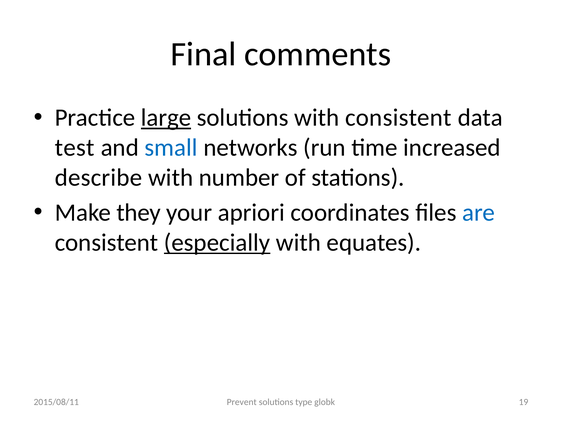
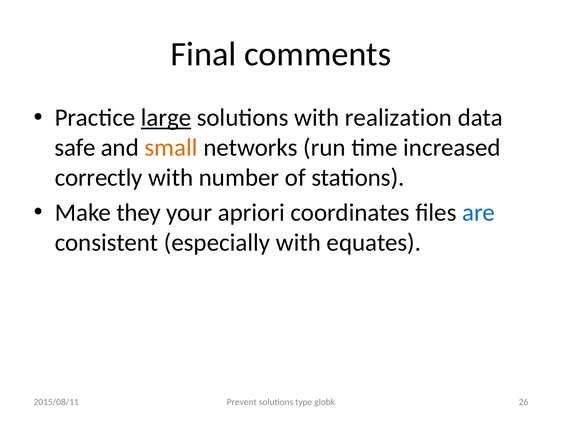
with consistent: consistent -> realization
test: test -> safe
small colour: blue -> orange
describe: describe -> correctly
especially underline: present -> none
19: 19 -> 26
